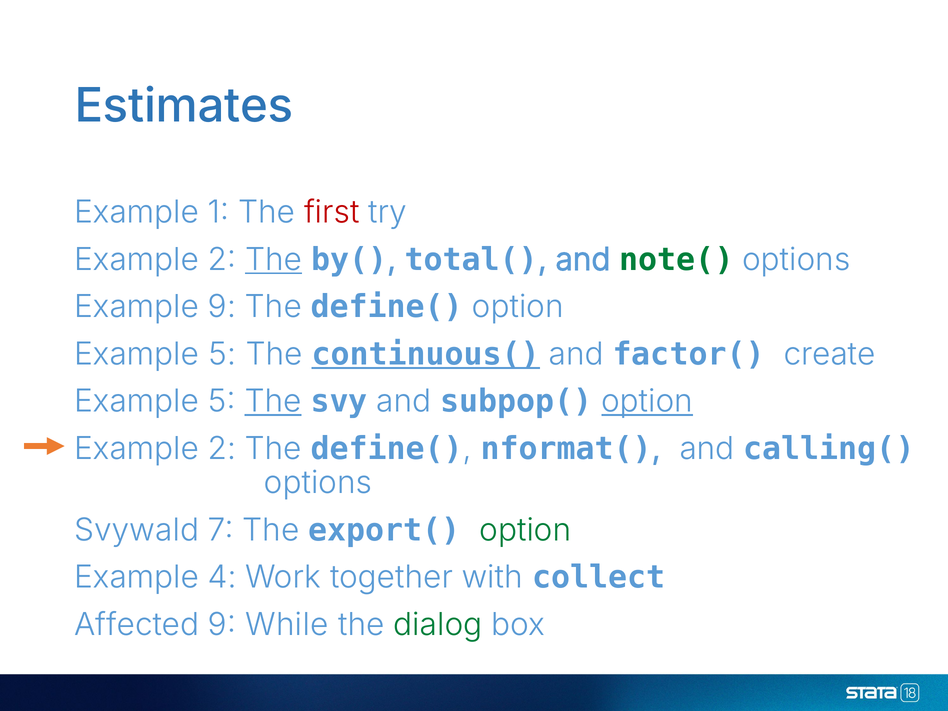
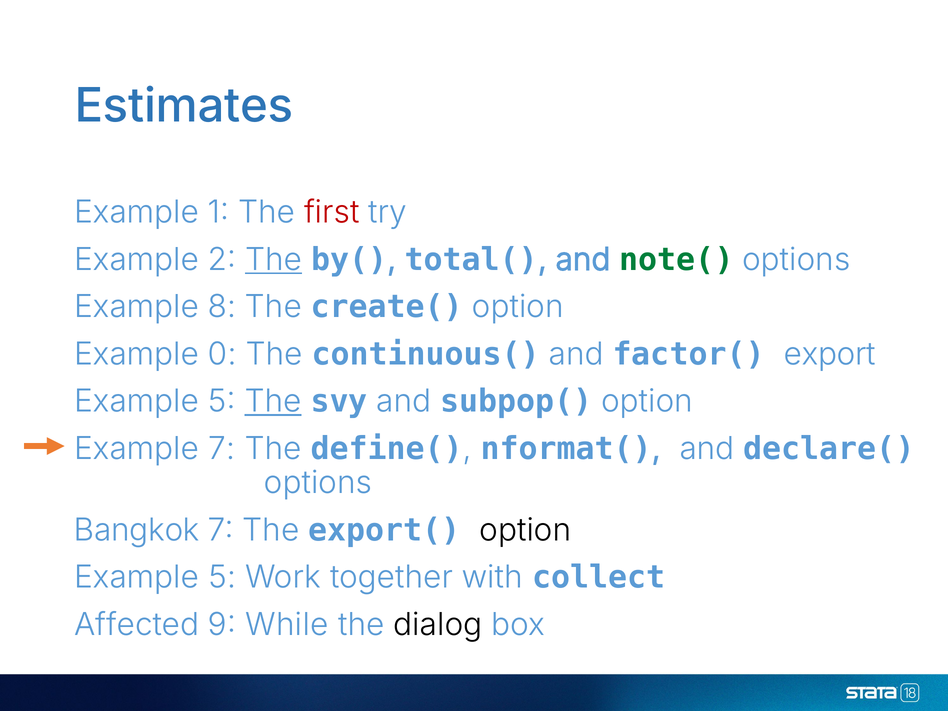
Example 9: 9 -> 8
define( at (387, 307): define( -> create(
5 at (222, 354): 5 -> 0
continuous( underline: present -> none
create: create -> export
option at (647, 402) underline: present -> none
2 at (222, 449): 2 -> 7
calling(: calling( -> declare(
Svywald: Svywald -> Bangkok
option at (525, 530) colour: green -> black
4 at (222, 577): 4 -> 5
dialog colour: green -> black
